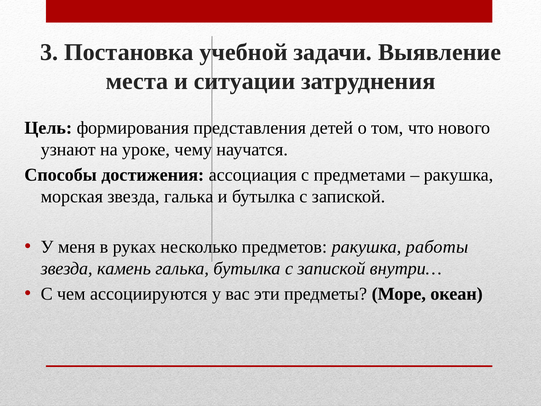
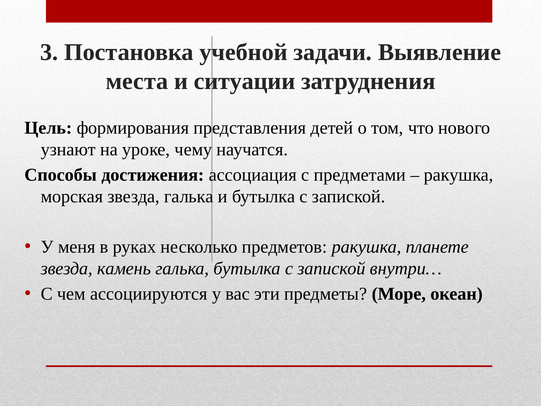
работы: работы -> планете
